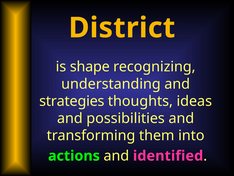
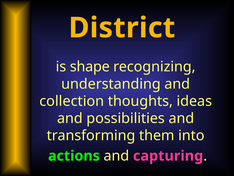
strategies: strategies -> collection
identified: identified -> capturing
